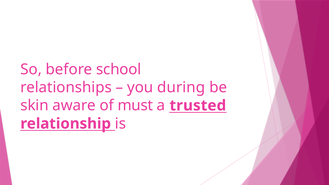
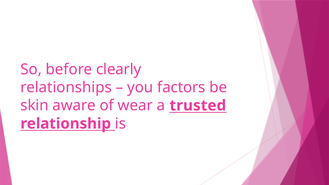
school: school -> clearly
during: during -> factors
must: must -> wear
